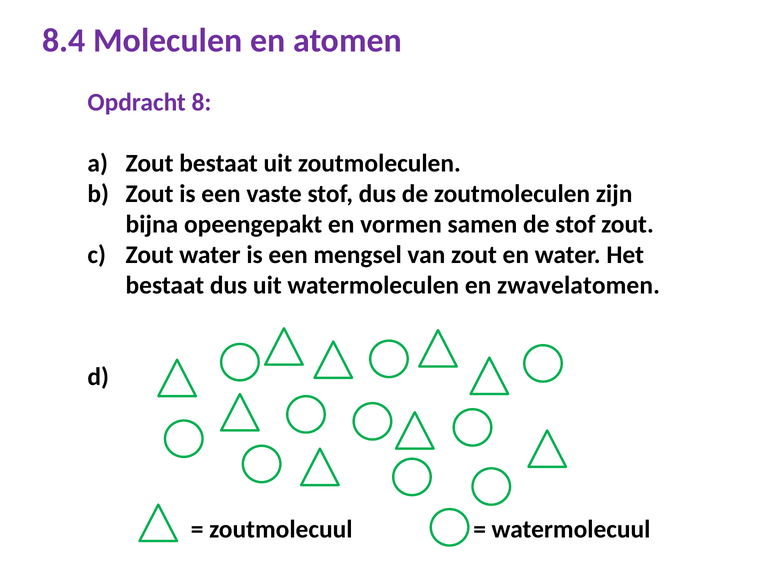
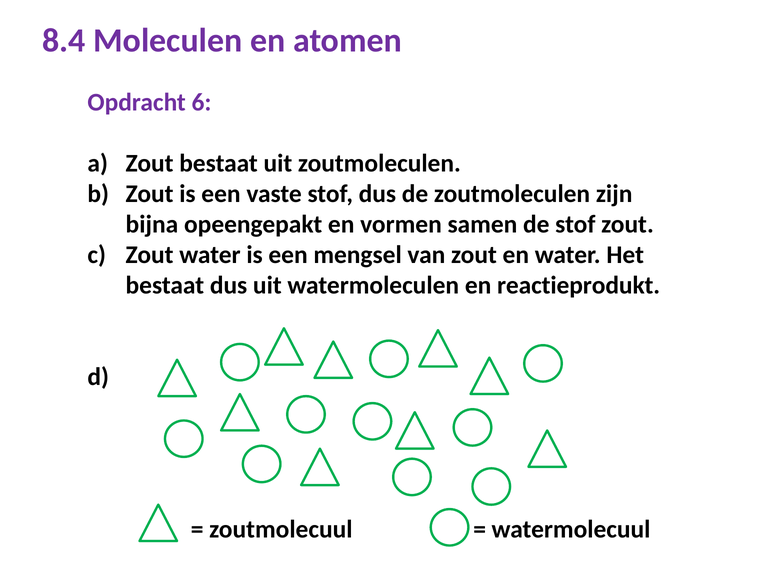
8: 8 -> 6
zwavelatomen: zwavelatomen -> reactieprodukt
